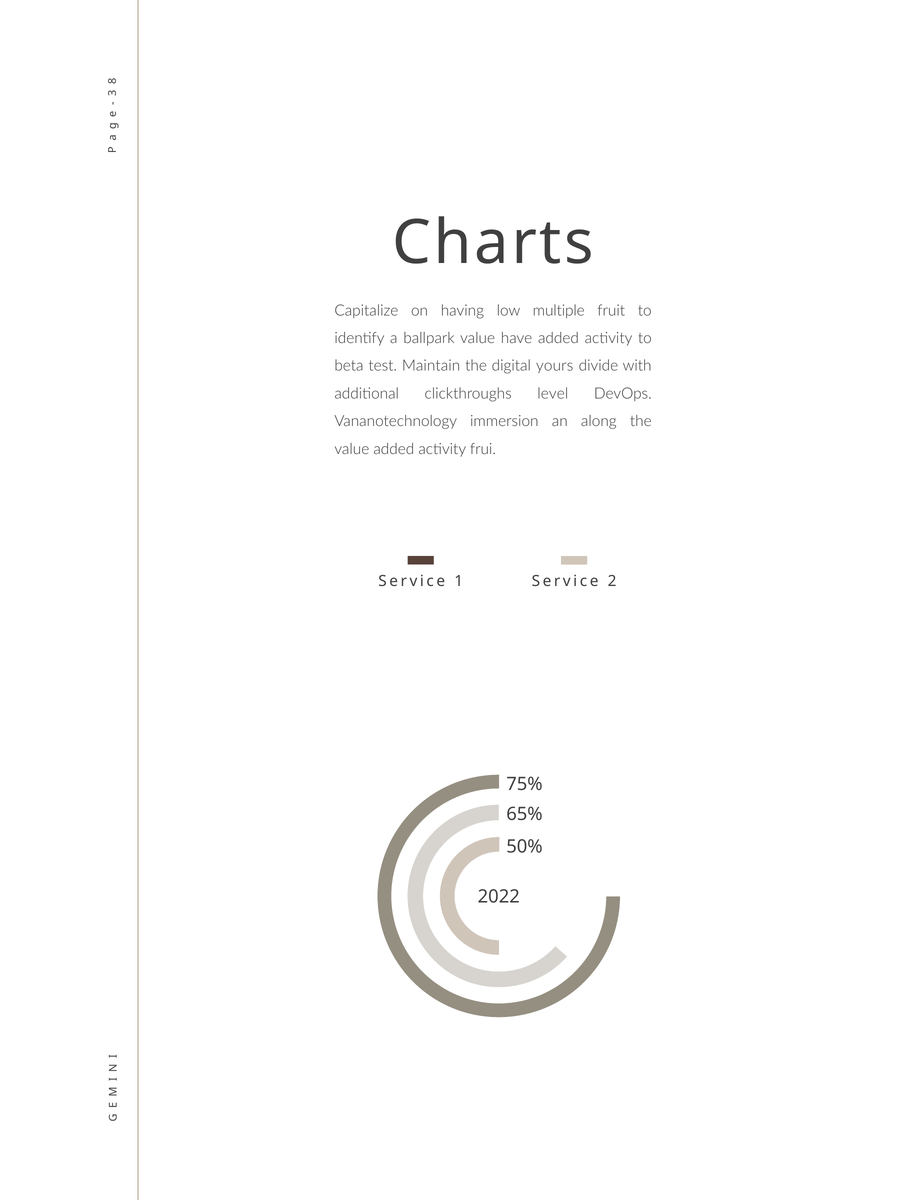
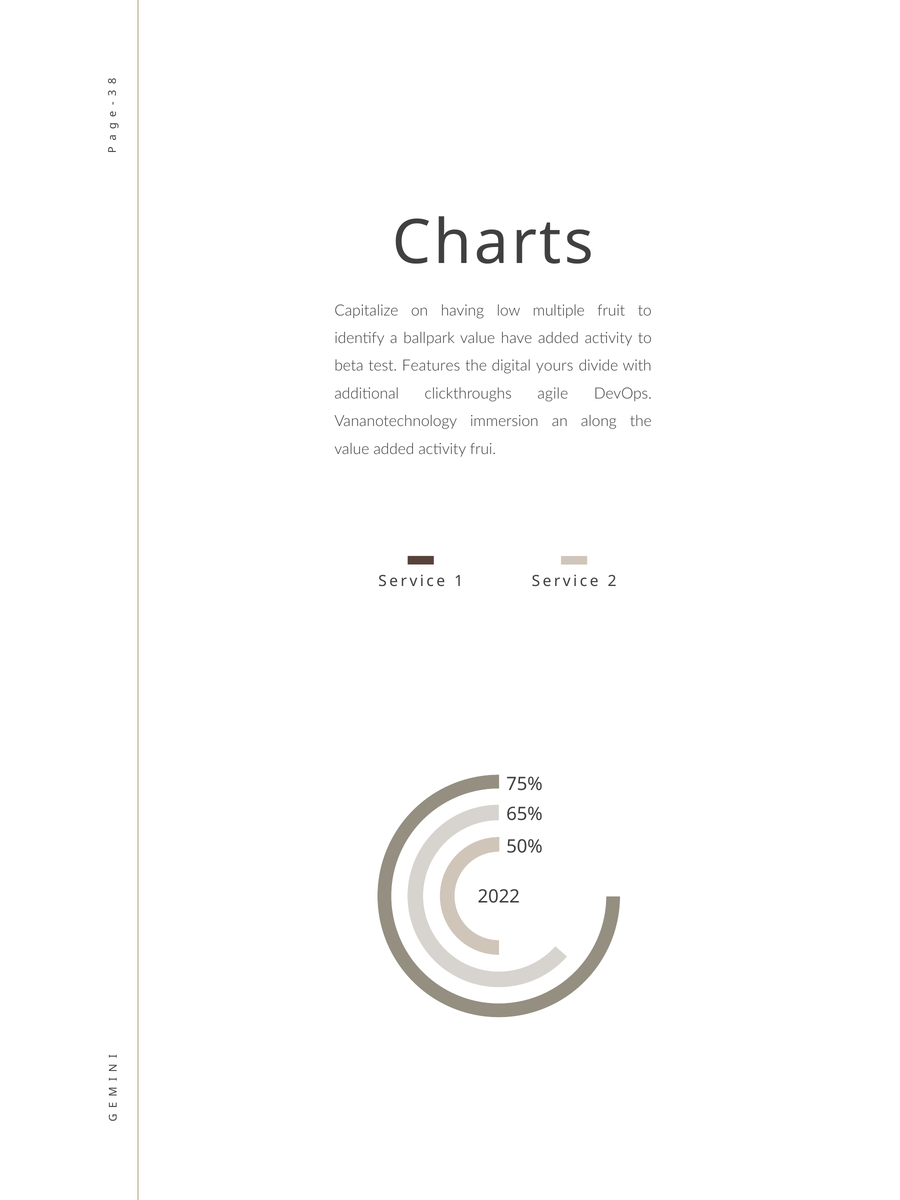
Maintain: Maintain -> Features
level: level -> agile
